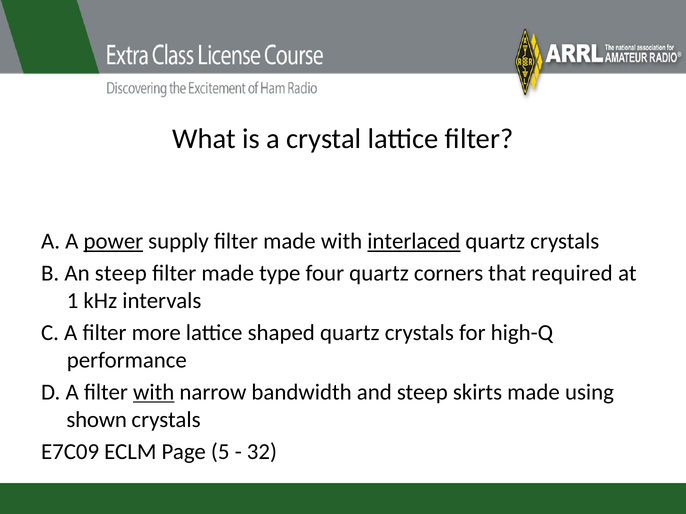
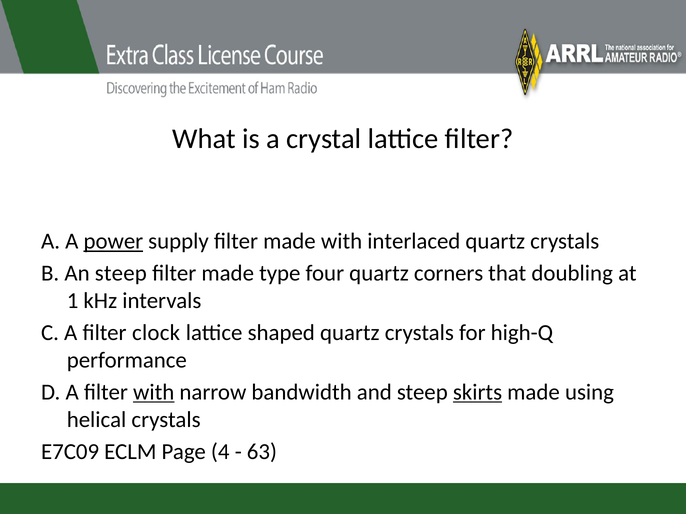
interlaced underline: present -> none
required: required -> doubling
more: more -> clock
skirts underline: none -> present
shown: shown -> helical
5: 5 -> 4
32: 32 -> 63
